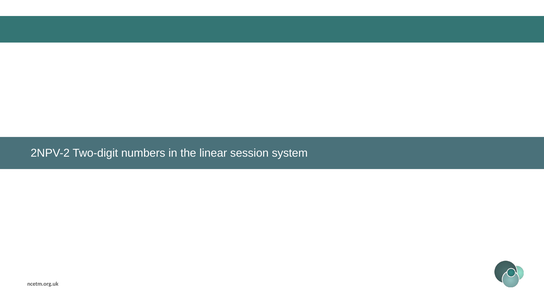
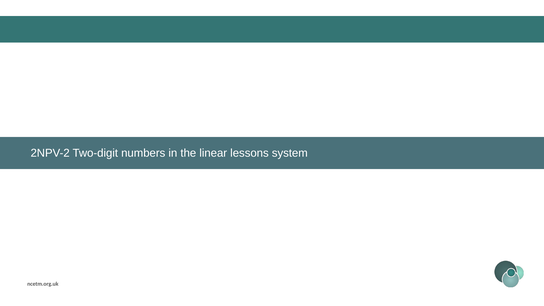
session: session -> lessons
